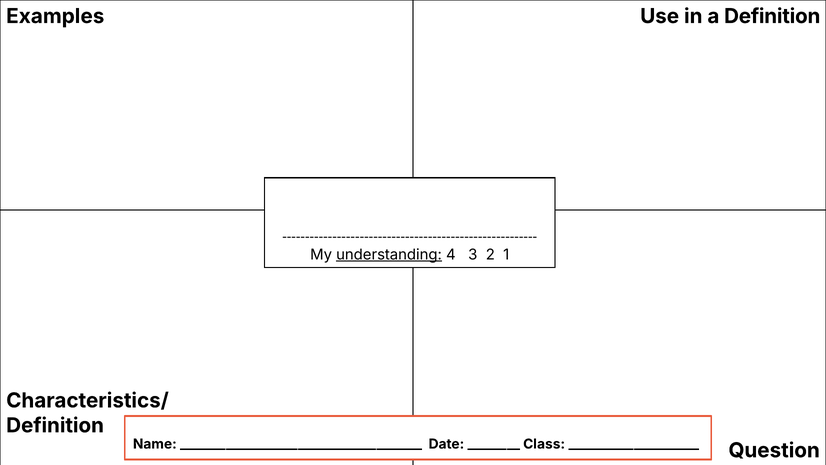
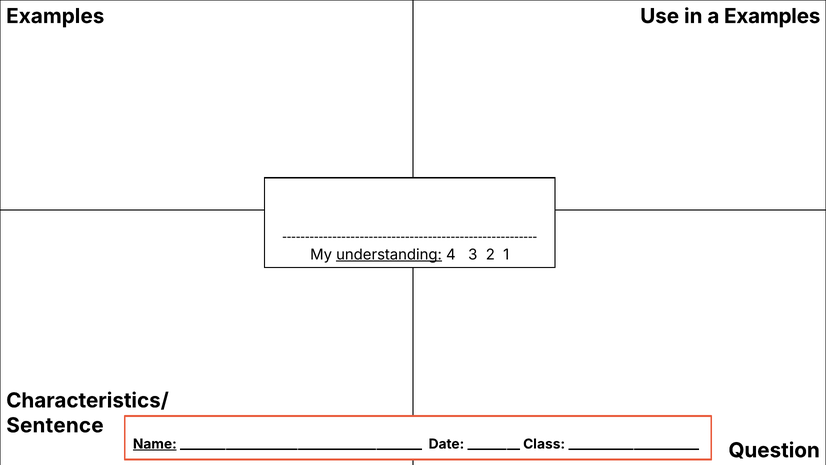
a Definition: Definition -> Examples
Definition at (55, 425): Definition -> Sentence
Name underline: none -> present
